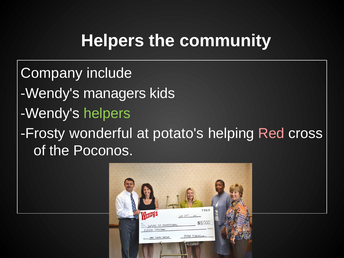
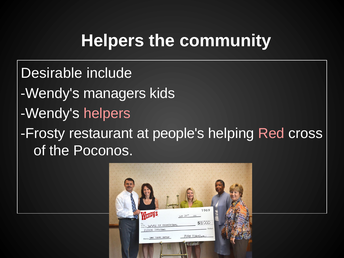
Company: Company -> Desirable
helpers at (107, 113) colour: light green -> pink
wonderful: wonderful -> restaurant
potato's: potato's -> people's
